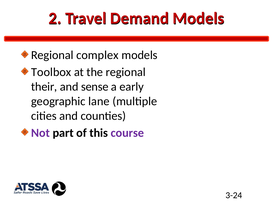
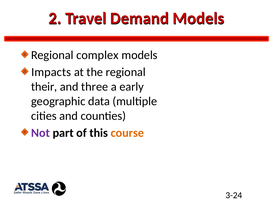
Toolbox: Toolbox -> Impacts
sense: sense -> three
lane: lane -> data
course colour: purple -> orange
